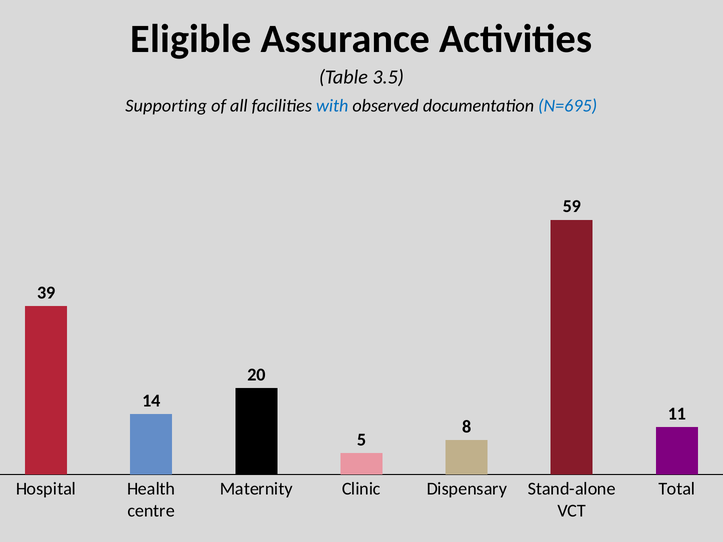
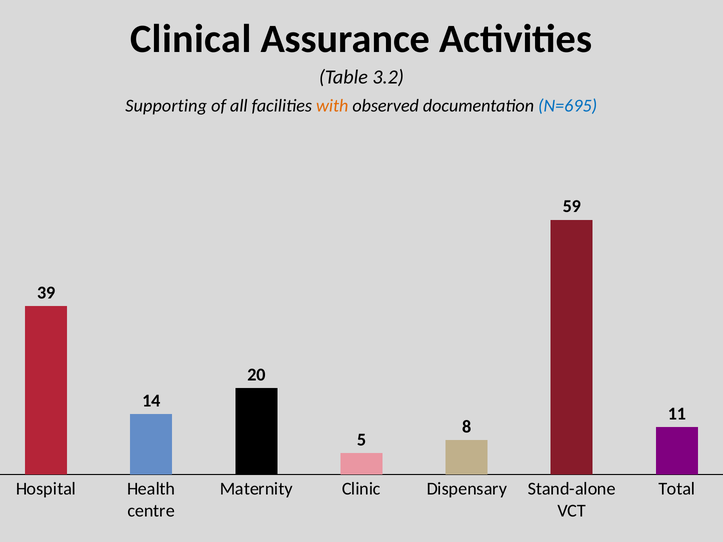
Eligible: Eligible -> Clinical
3.5: 3.5 -> 3.2
with colour: blue -> orange
